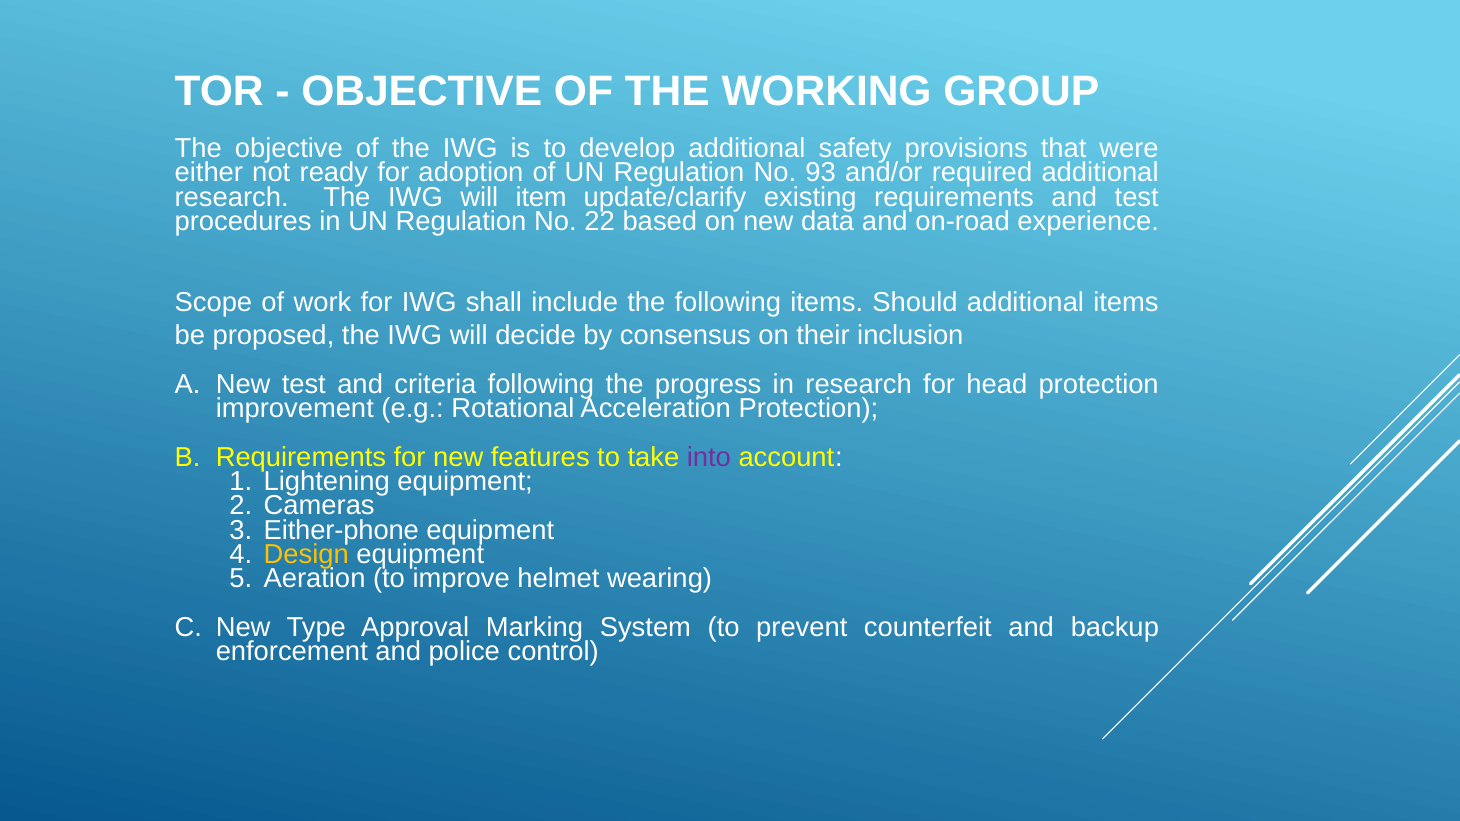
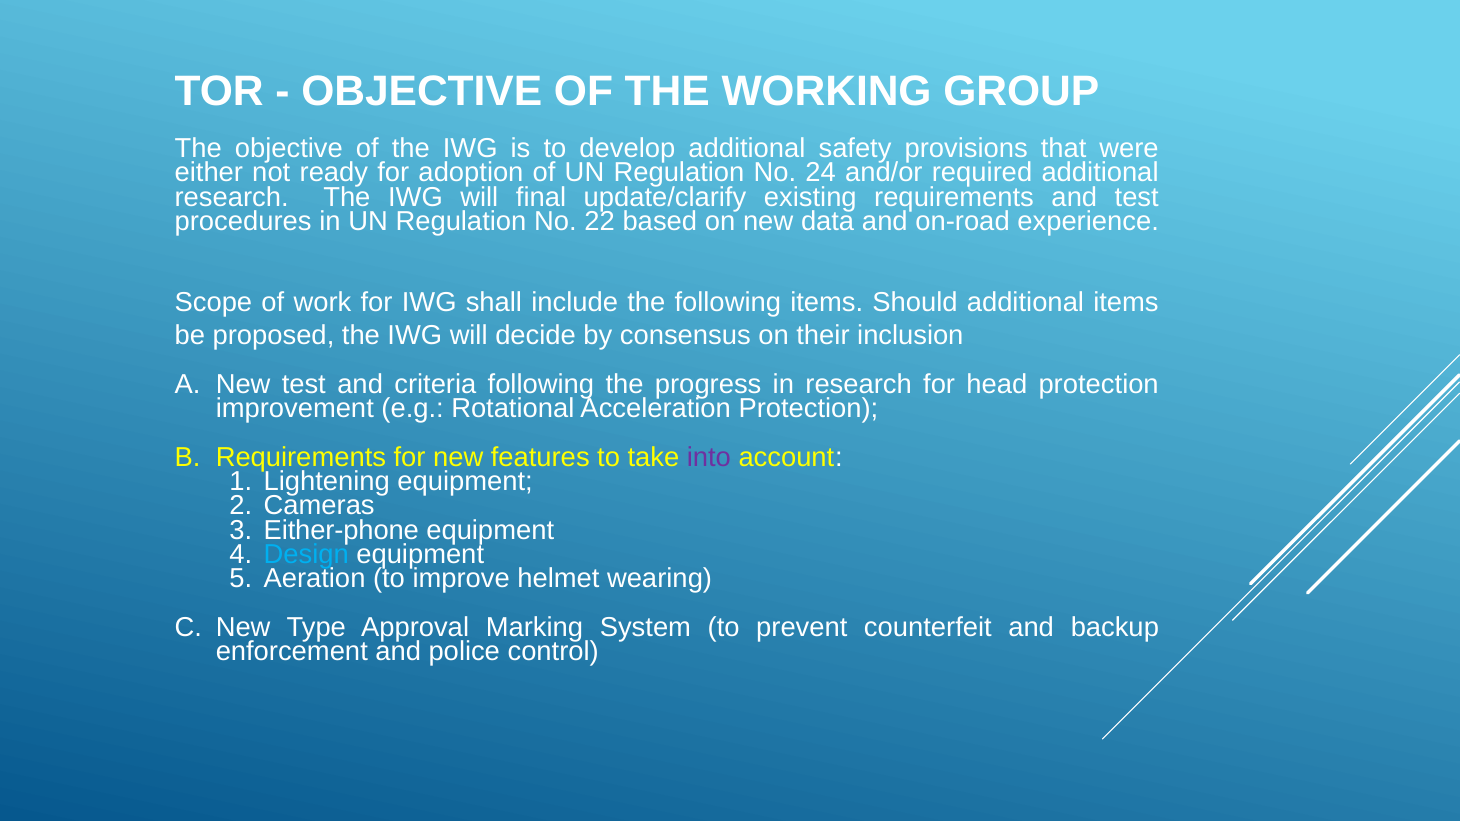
93: 93 -> 24
item: item -> final
Design colour: yellow -> light blue
